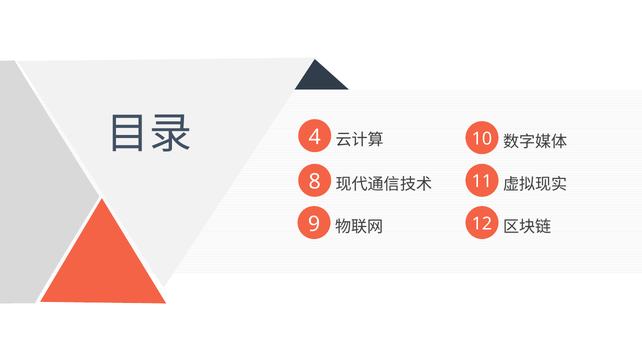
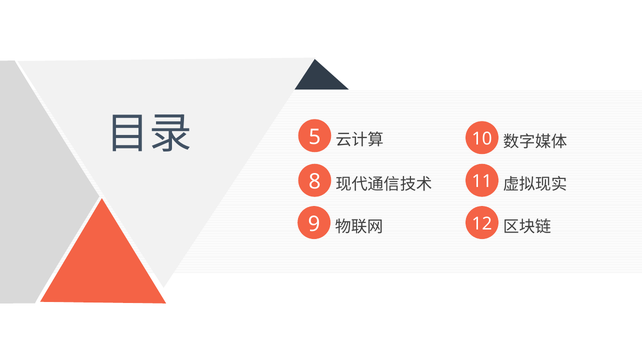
4: 4 -> 5
